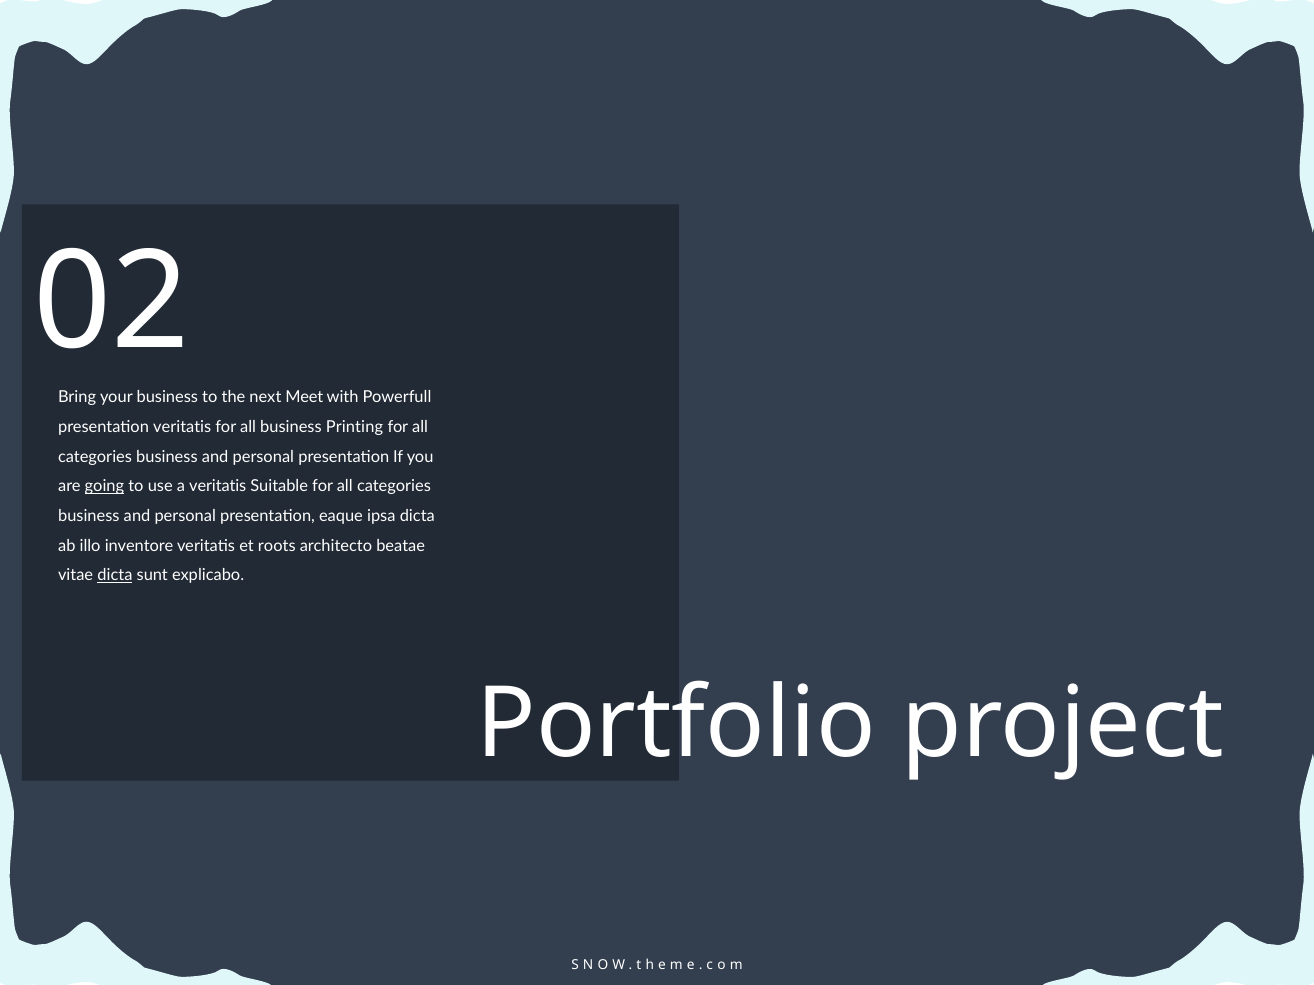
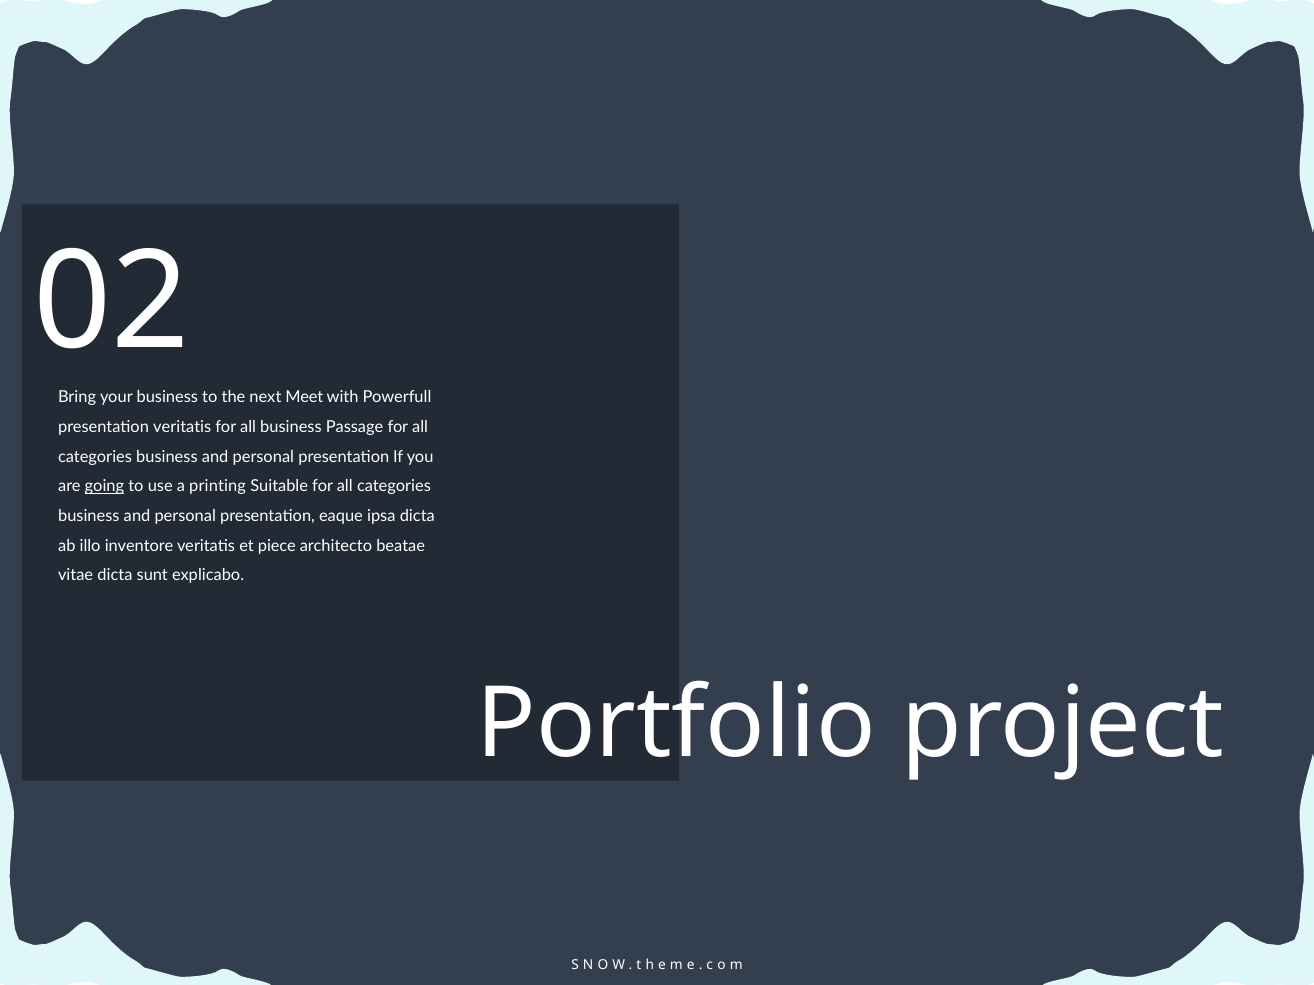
Printing: Printing -> Passage
a veritatis: veritatis -> printing
roots: roots -> piece
dicta at (115, 576) underline: present -> none
